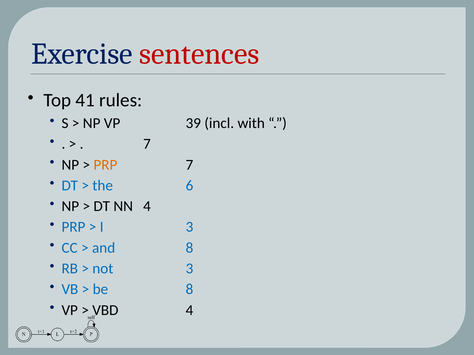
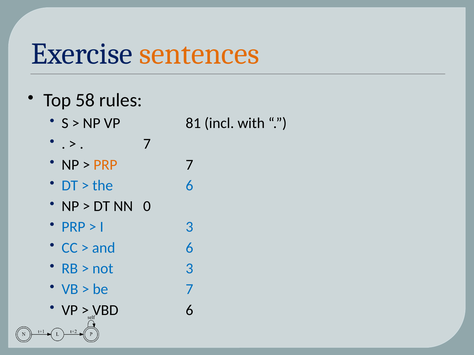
sentences colour: red -> orange
41: 41 -> 58
39: 39 -> 81
NN 4: 4 -> 0
and 8: 8 -> 6
be 8: 8 -> 7
VBD 4: 4 -> 6
